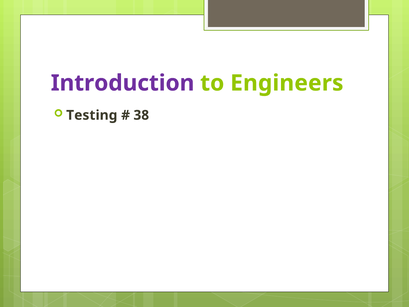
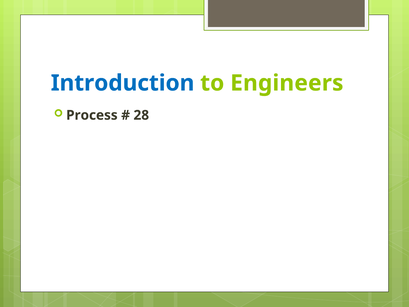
Introduction colour: purple -> blue
Testing: Testing -> Process
38: 38 -> 28
